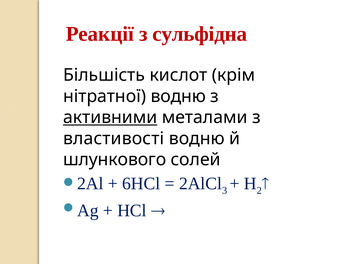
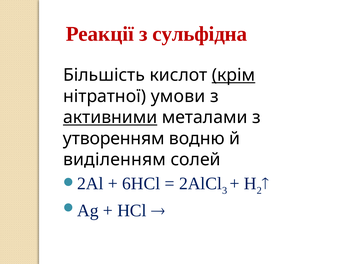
крім underline: none -> present
нітратної водню: водню -> умови
властивості: властивості -> утворенням
шлункового: шлункового -> виділенням
